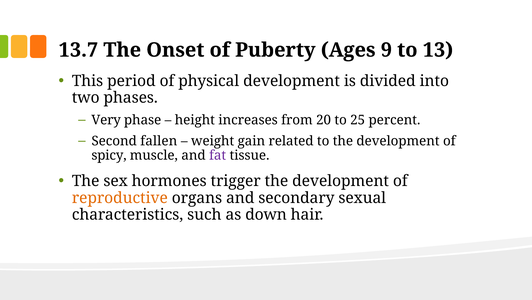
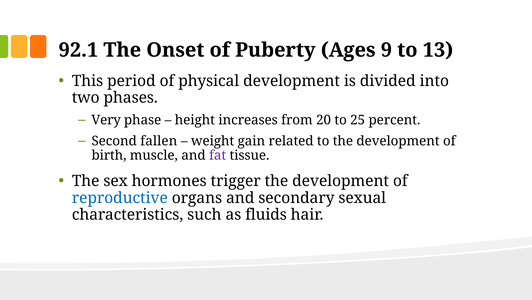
13.7: 13.7 -> 92.1
spicy: spicy -> birth
reproductive colour: orange -> blue
down: down -> fluids
